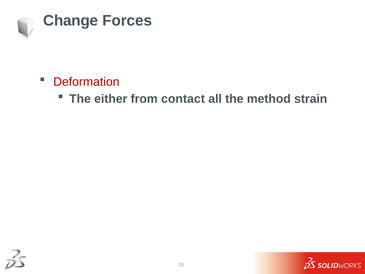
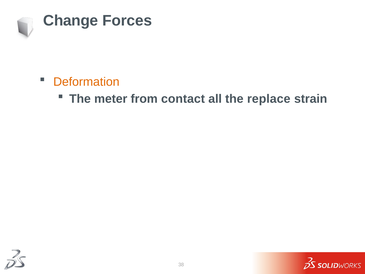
Deformation colour: red -> orange
either: either -> meter
method: method -> replace
